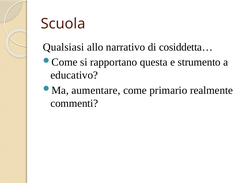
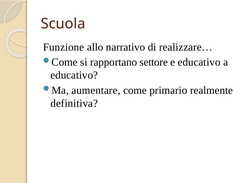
Qualsiasi: Qualsiasi -> Funzione
cosiddetta…: cosiddetta… -> realizzare…
questa: questa -> settore
e strumento: strumento -> educativo
commenti: commenti -> definitiva
